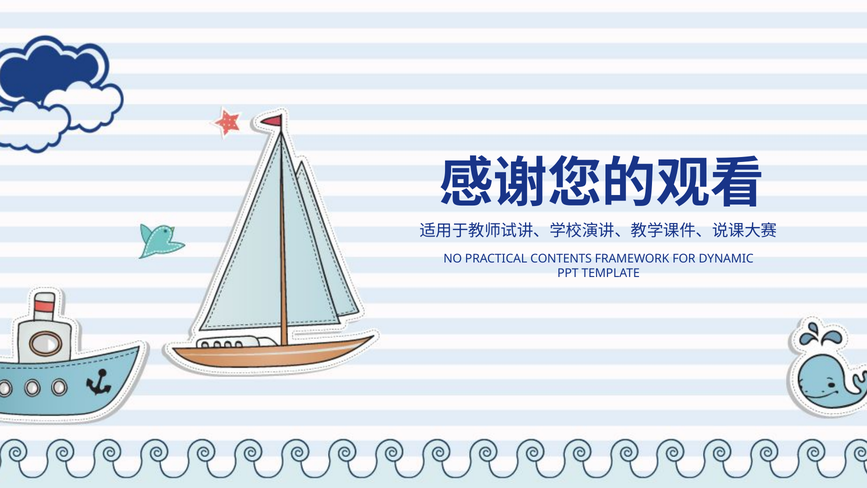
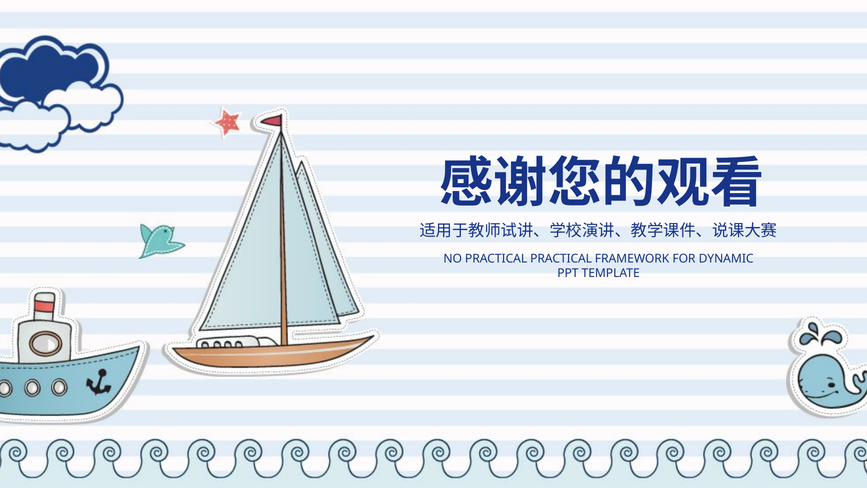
PRACTICAL CONTENTS: CONTENTS -> PRACTICAL
